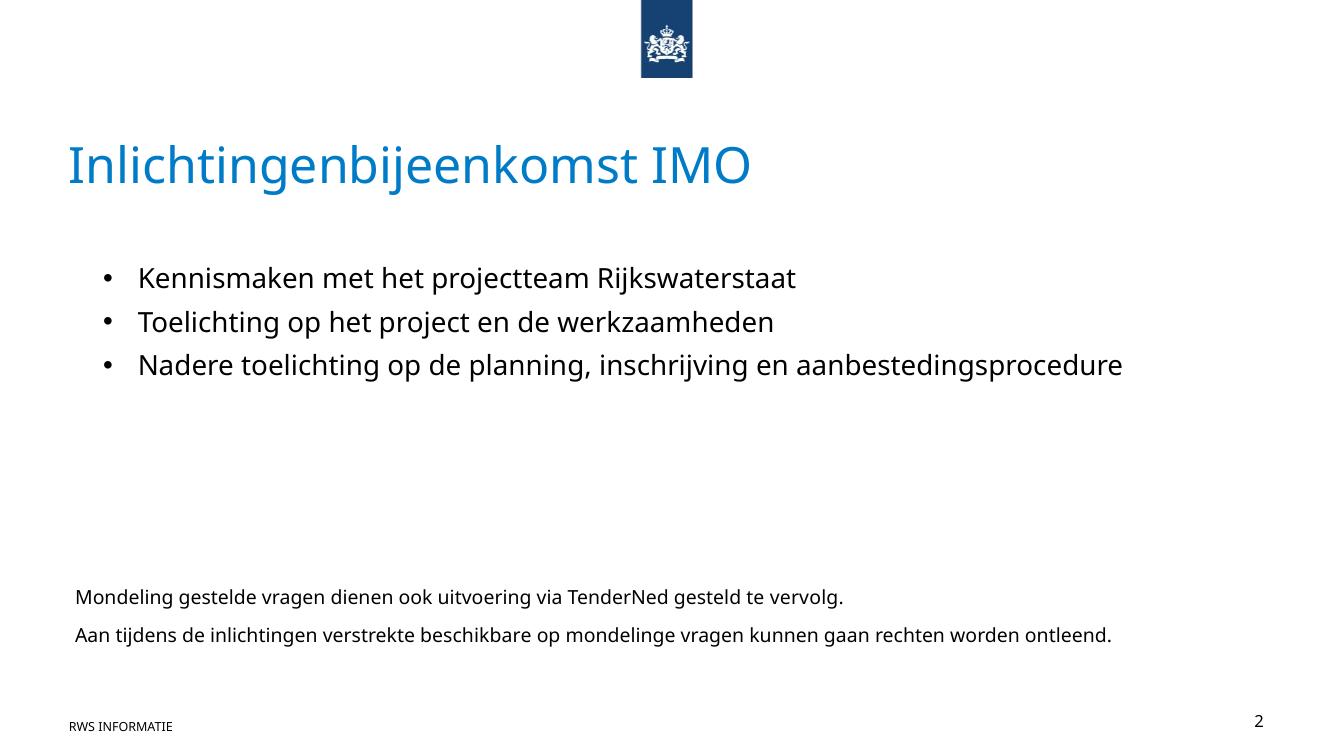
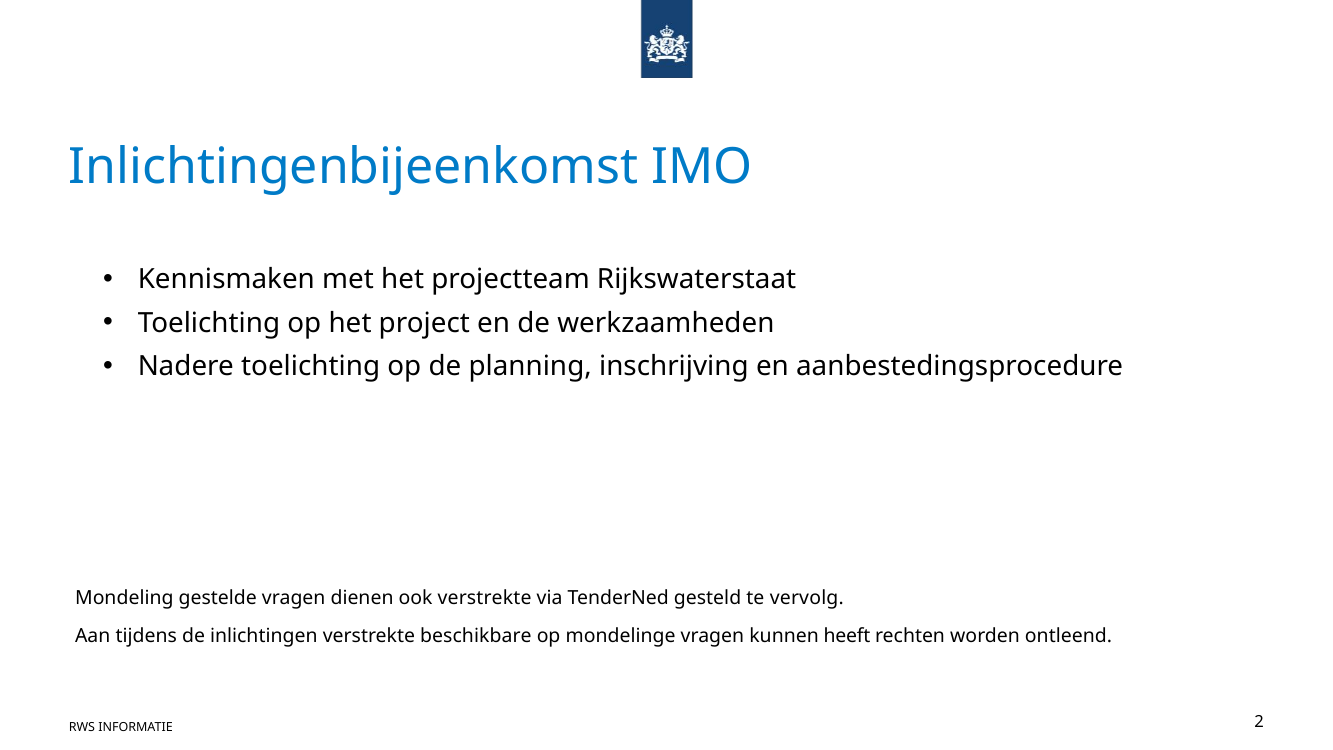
ook uitvoering: uitvoering -> verstrekte
gaan: gaan -> heeft
